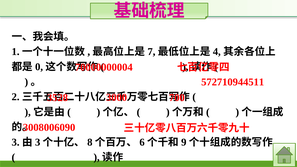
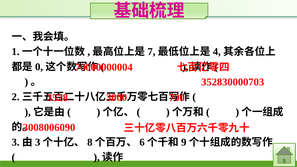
572710944511: 572710944511 -> 352830000703
